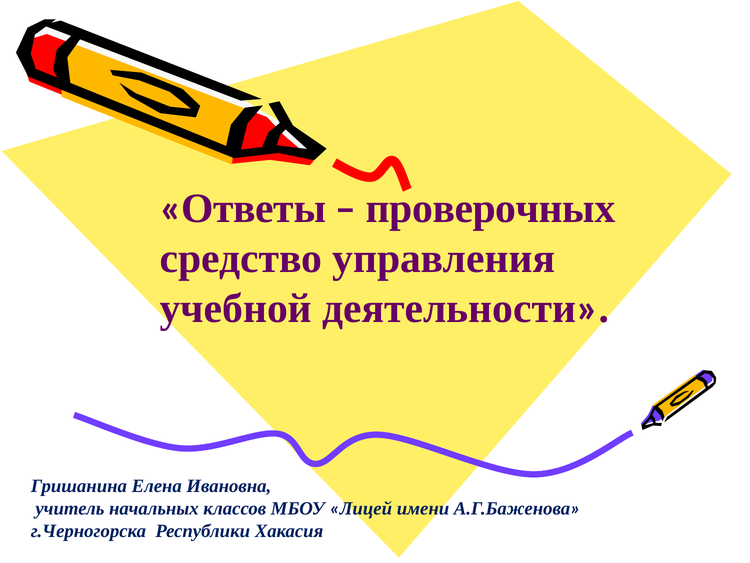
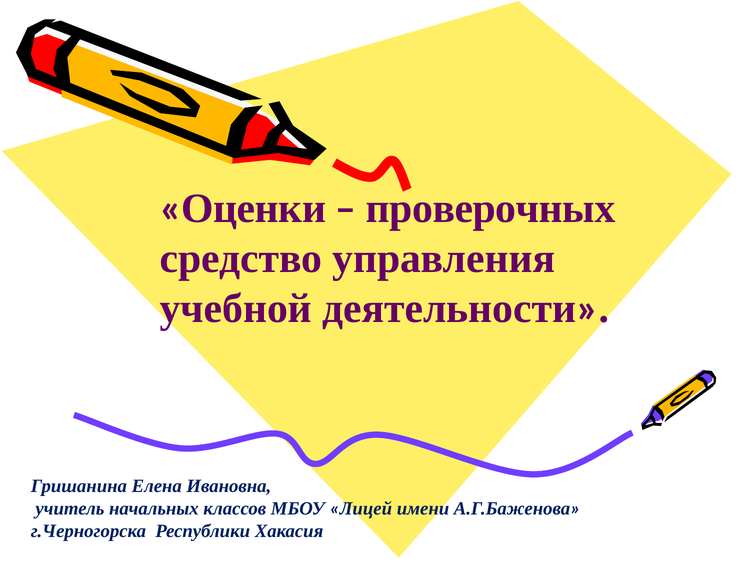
Ответы: Ответы -> Оценки
